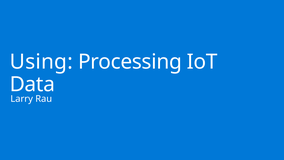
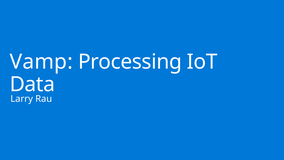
Using: Using -> Vamp
